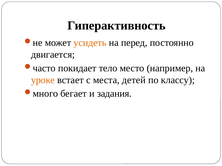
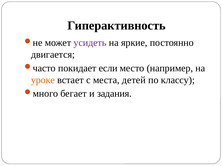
усидеть colour: orange -> purple
перед: перед -> яркие
тело: тело -> если
